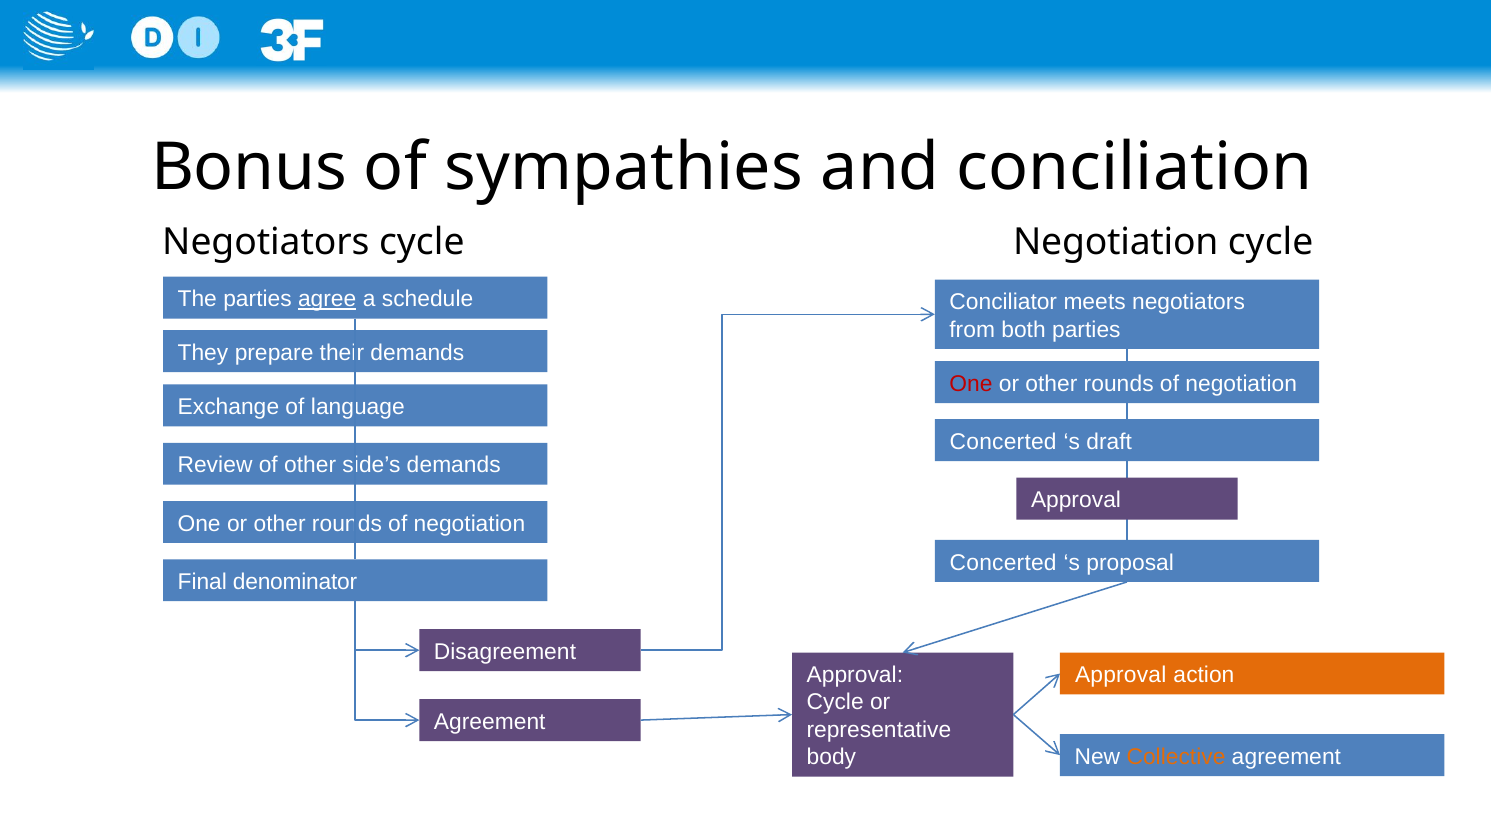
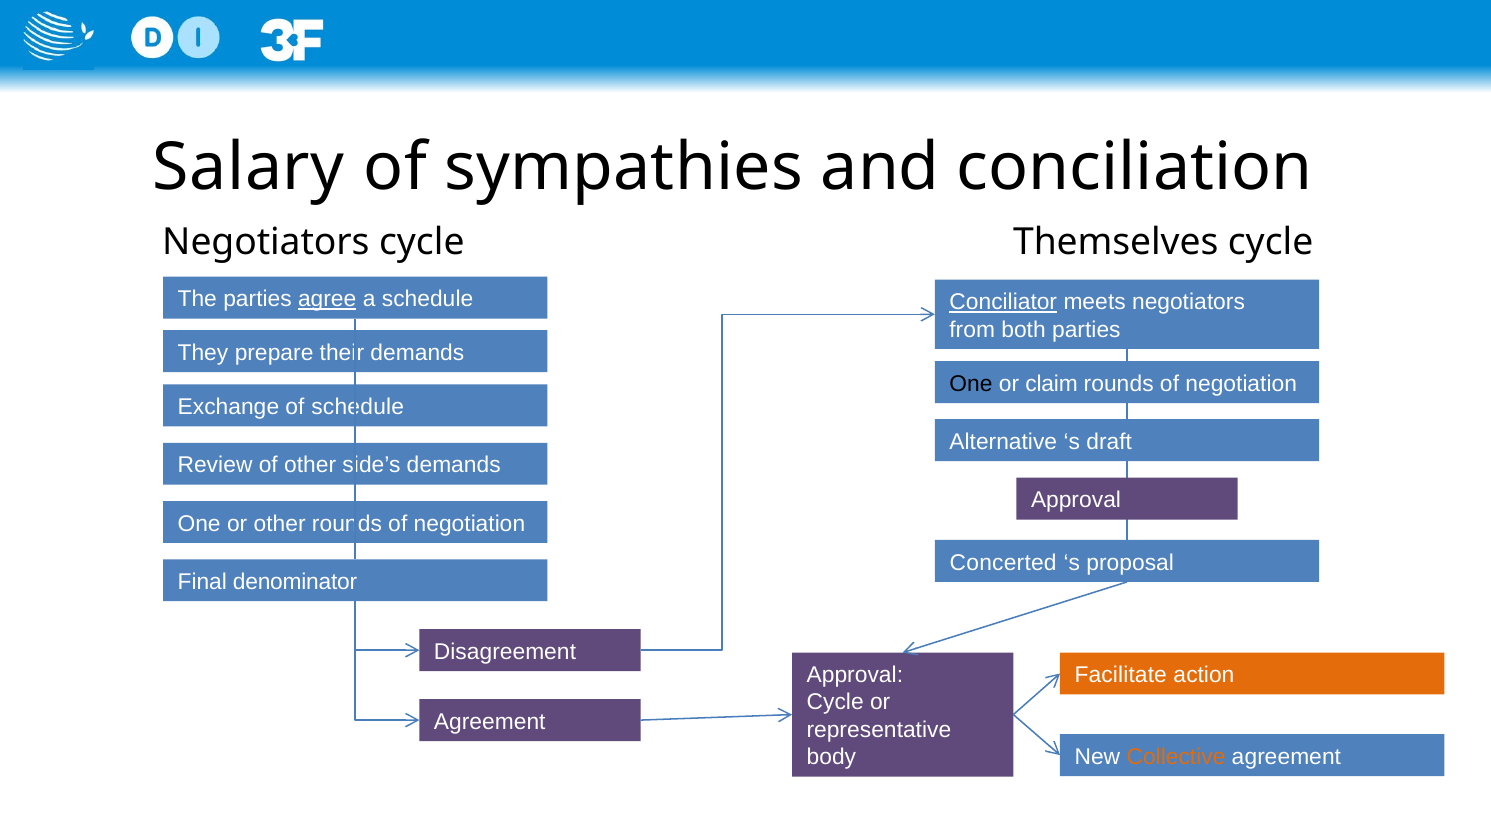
Bonus: Bonus -> Salary
cycle Negotiation: Negotiation -> Themselves
Conciliator underline: none -> present
One at (971, 384) colour: red -> black
other at (1051, 384): other -> claim
of language: language -> schedule
Concerted at (1003, 441): Concerted -> Alternative
Approval at (1121, 675): Approval -> Facilitate
